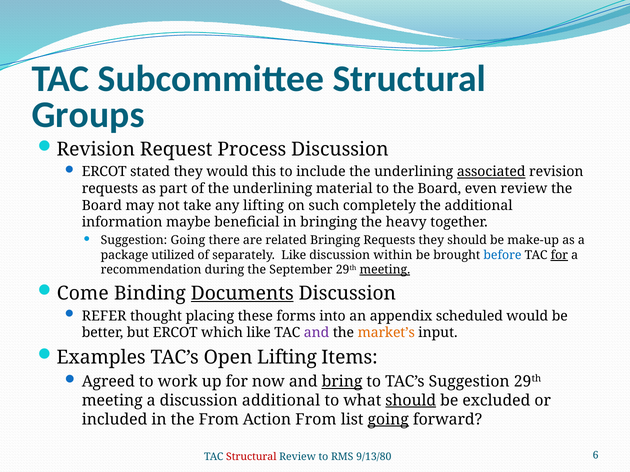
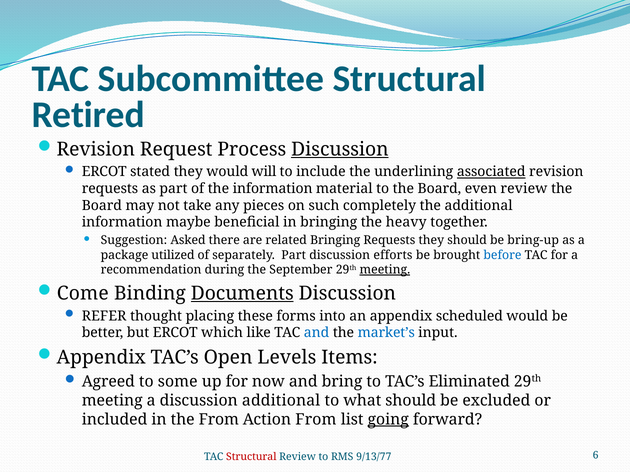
Groups: Groups -> Retired
Discussion at (340, 149) underline: none -> present
this: this -> will
of the underlining: underlining -> information
any lifting: lifting -> pieces
Suggestion Going: Going -> Asked
make-up: make-up -> bring-up
separately Like: Like -> Part
within: within -> efforts
for at (559, 255) underline: present -> none
and at (317, 333) colour: purple -> blue
market’s colour: orange -> blue
Examples at (101, 358): Examples -> Appendix
Open Lifting: Lifting -> Levels
work: work -> some
bring underline: present -> none
TAC’s Suggestion: Suggestion -> Eliminated
should at (411, 401) underline: present -> none
9/13/80: 9/13/80 -> 9/13/77
